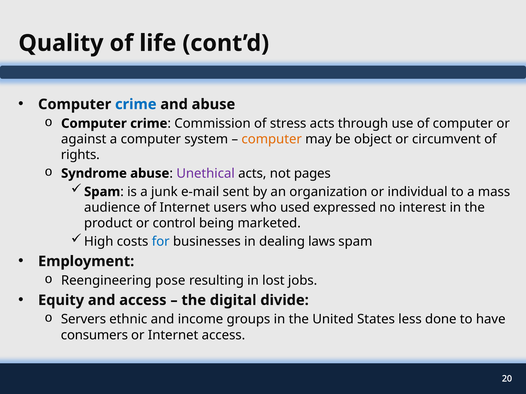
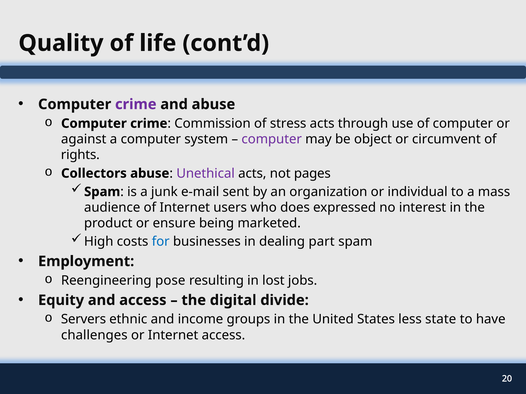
crime at (136, 104) colour: blue -> purple
computer at (272, 139) colour: orange -> purple
Syndrome: Syndrome -> Collectors
used: used -> does
control: control -> ensure
laws: laws -> part
done: done -> state
consumers: consumers -> challenges
